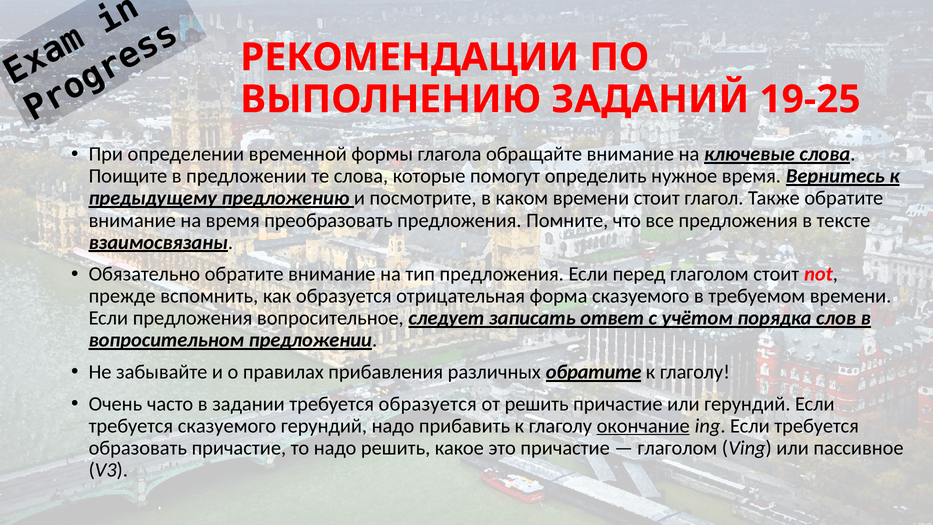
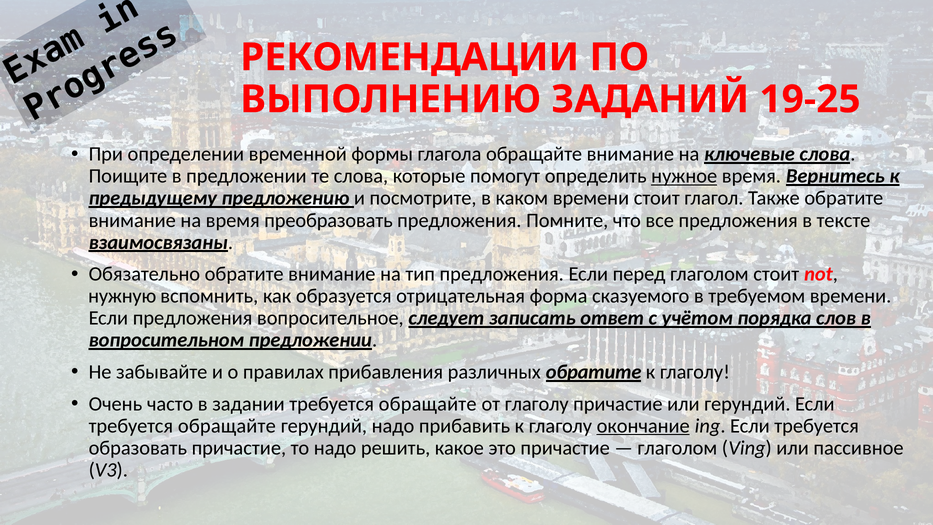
нужное underline: none -> present
прежде: прежде -> нужную
задании требуется образуется: образуется -> обращайте
от решить: решить -> глаголу
сказуемого at (227, 426): сказуемого -> обращайте
